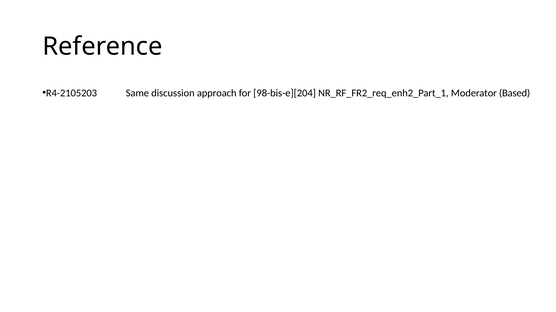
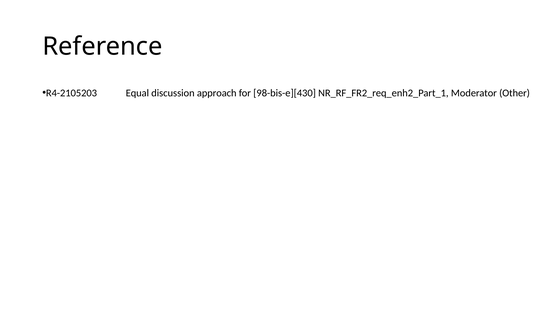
Same: Same -> Equal
98-bis-e][204: 98-bis-e][204 -> 98-bis-e][430
Based: Based -> Other
